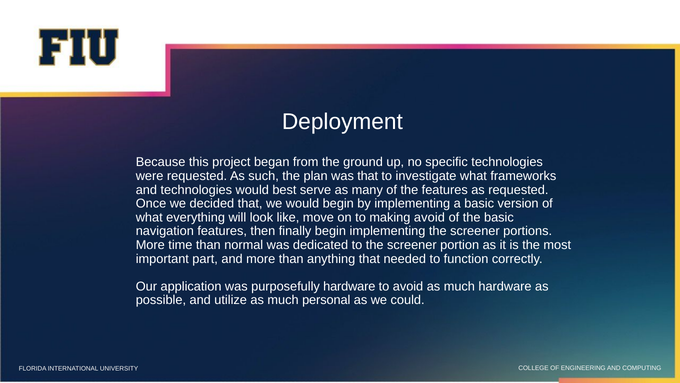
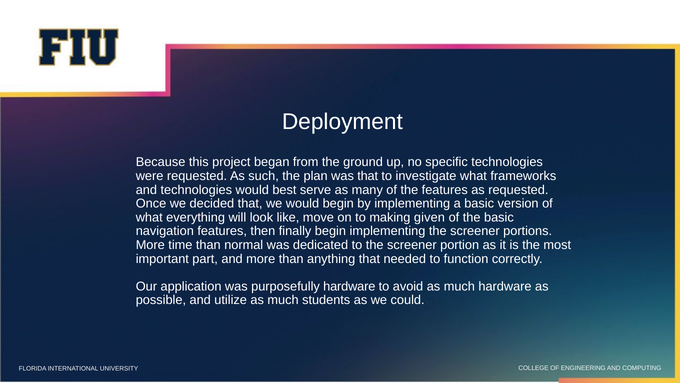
making avoid: avoid -> given
personal: personal -> students
